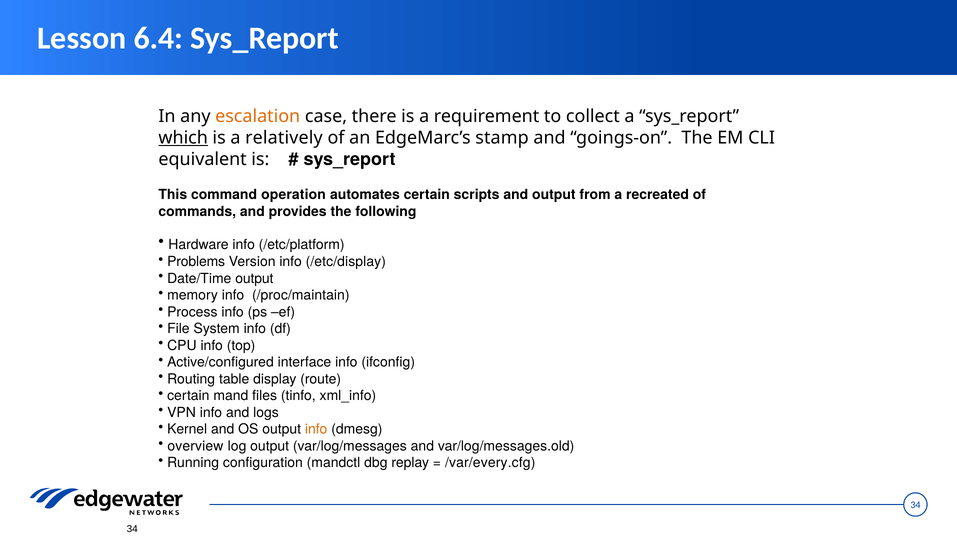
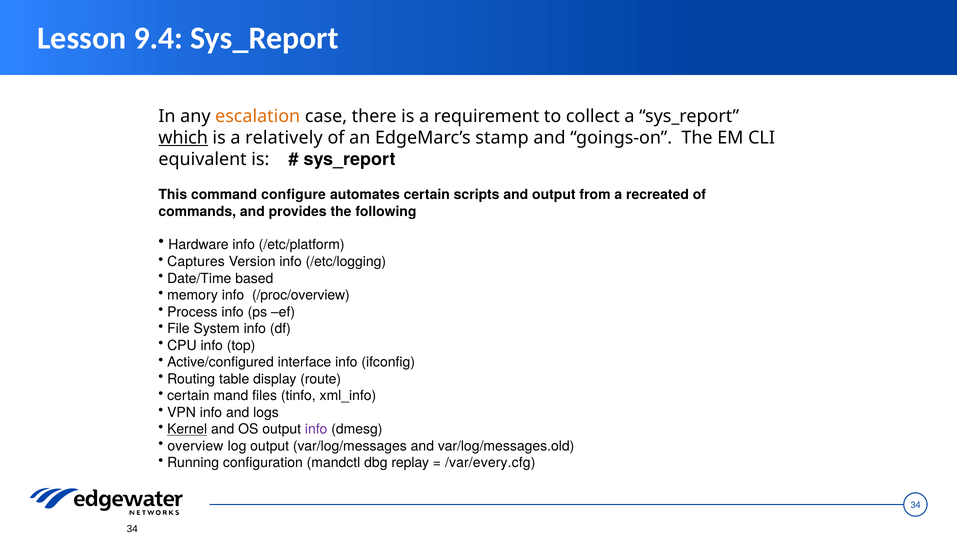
6.4: 6.4 -> 9.4
operation: operation -> configure
Problems: Problems -> Captures
/etc/display: /etc/display -> /etc/logging
Date/Time output: output -> based
/proc/maintain: /proc/maintain -> /proc/overview
Kernel underline: none -> present
info at (316, 430) colour: orange -> purple
